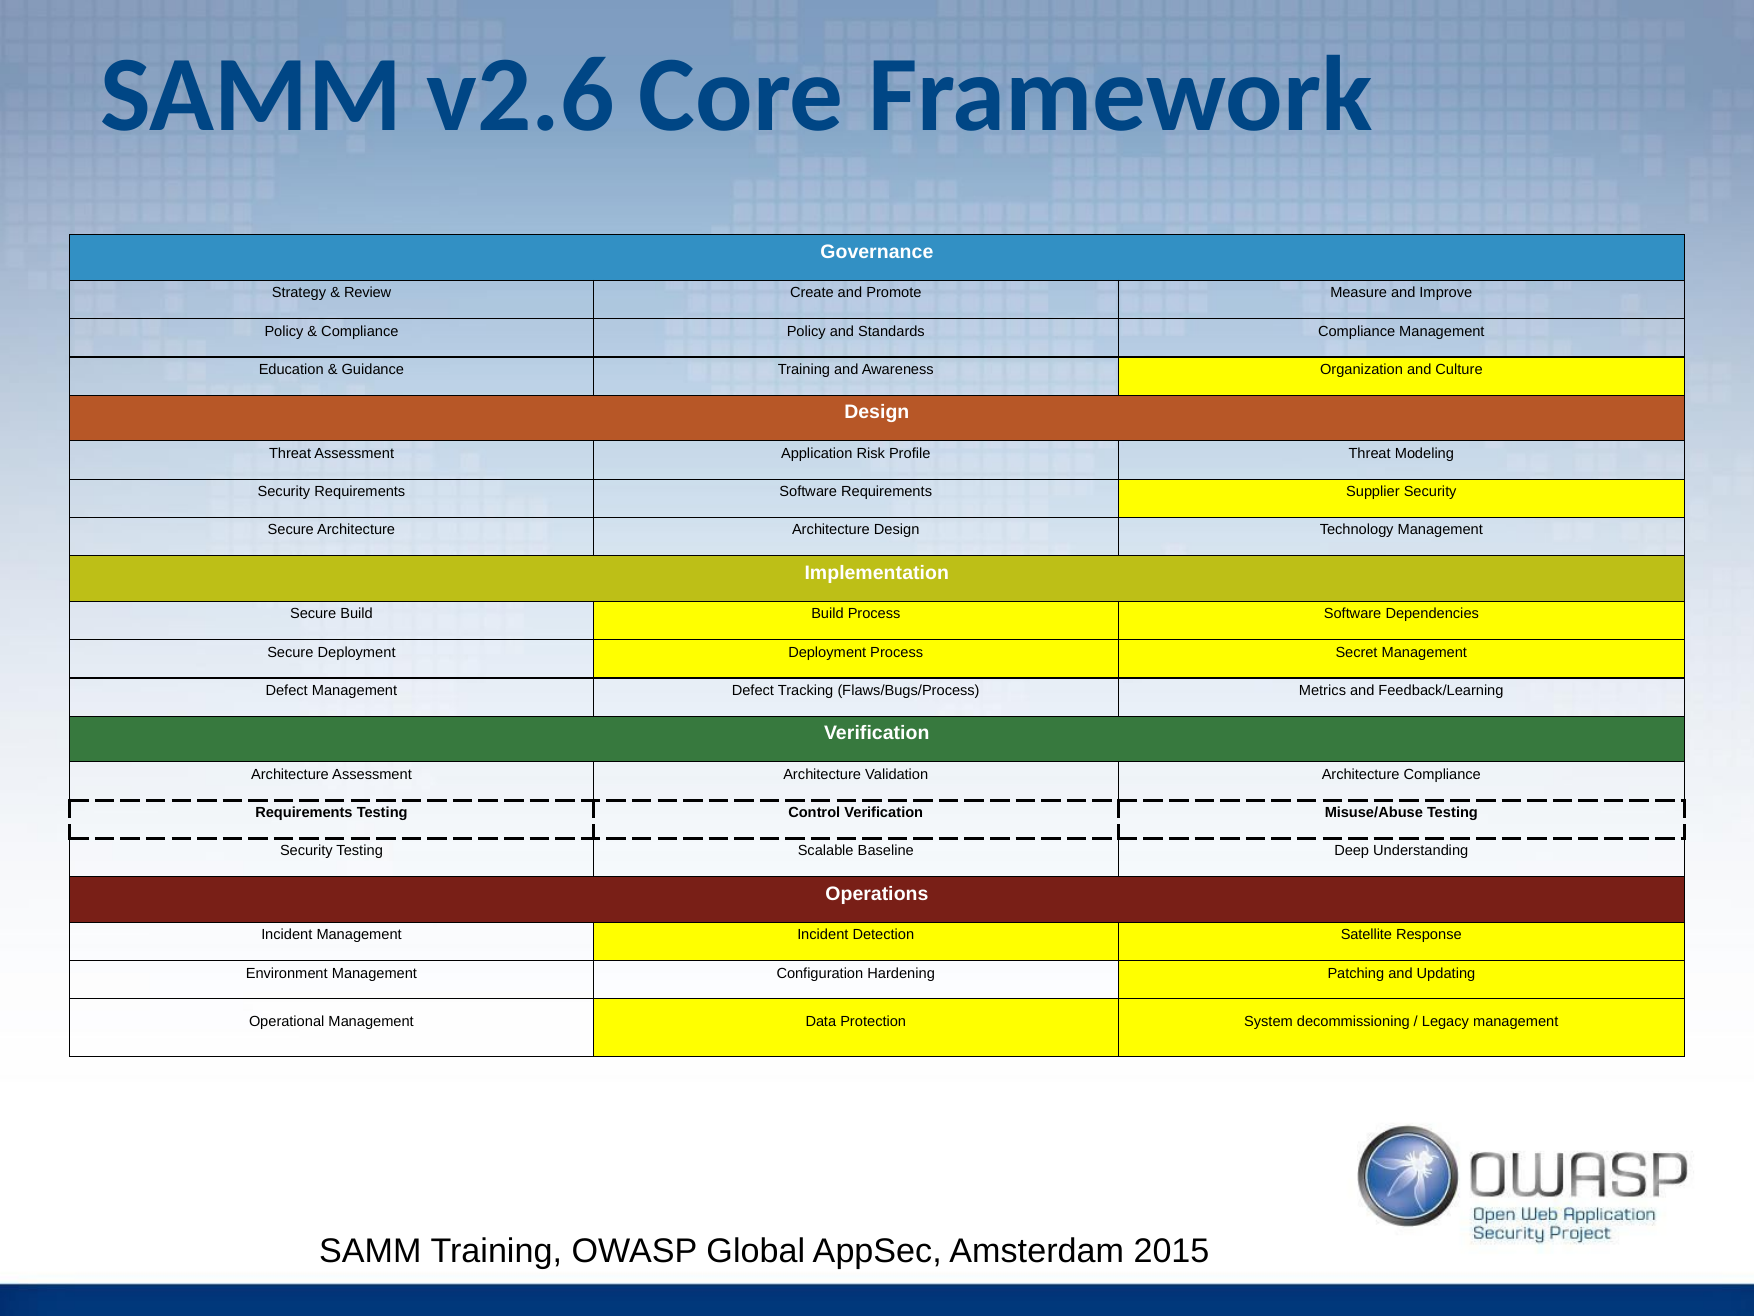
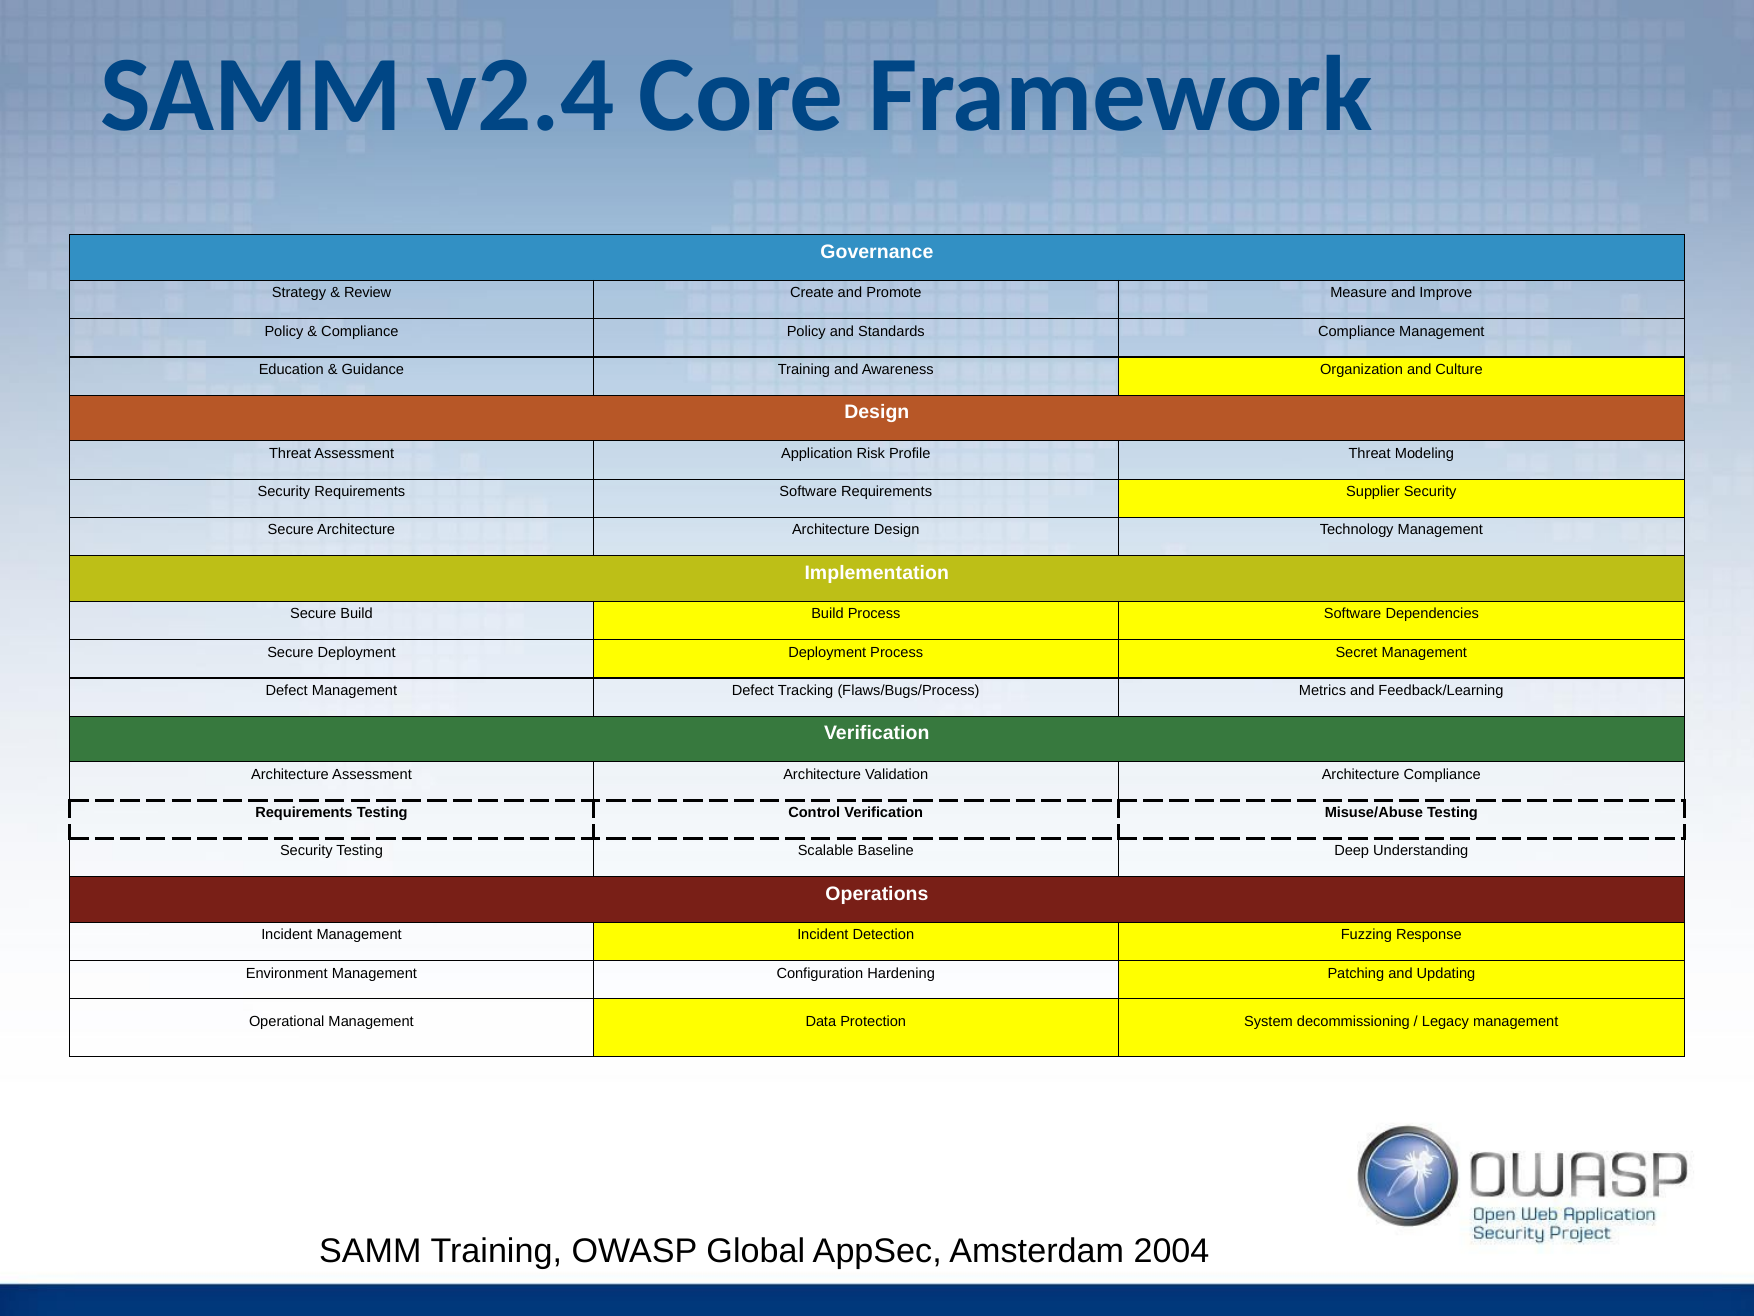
v2.6: v2.6 -> v2.4
Satellite: Satellite -> Fuzzing
2015: 2015 -> 2004
